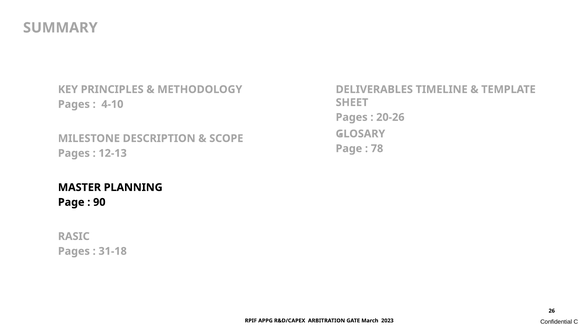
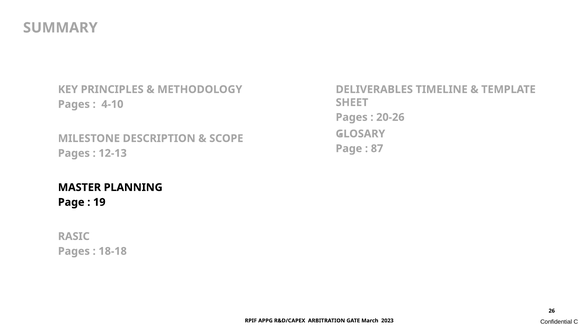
78: 78 -> 87
90: 90 -> 19
31-18: 31-18 -> 18-18
